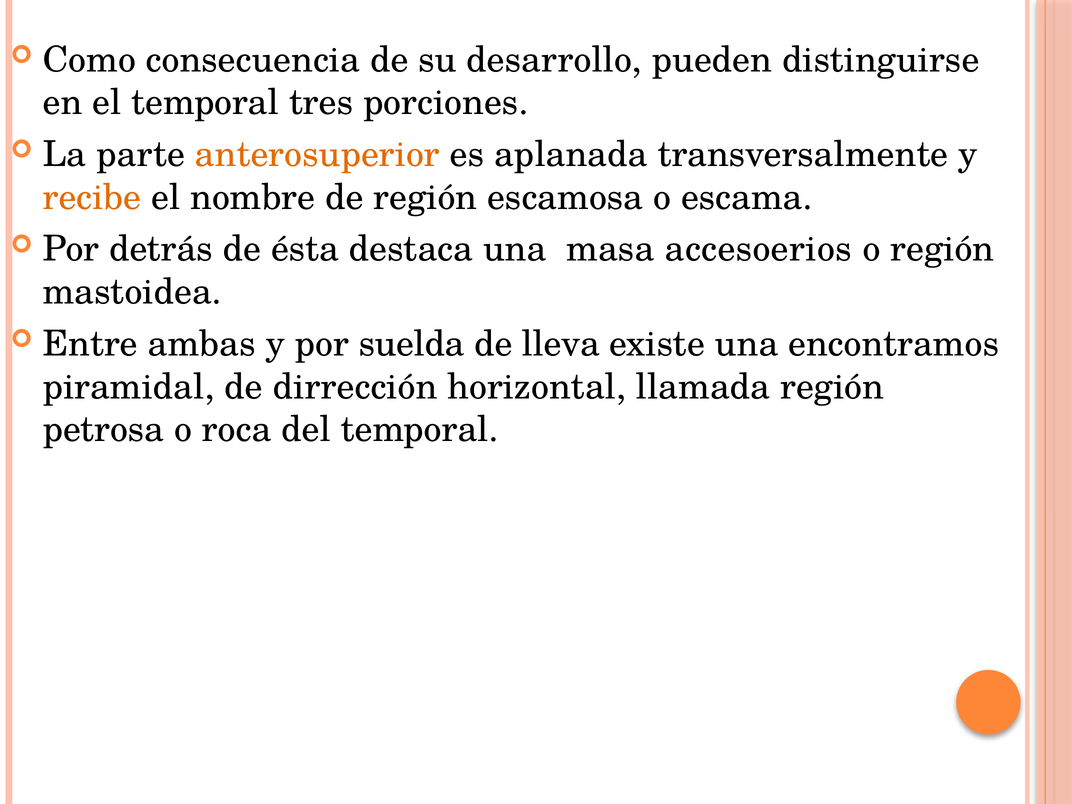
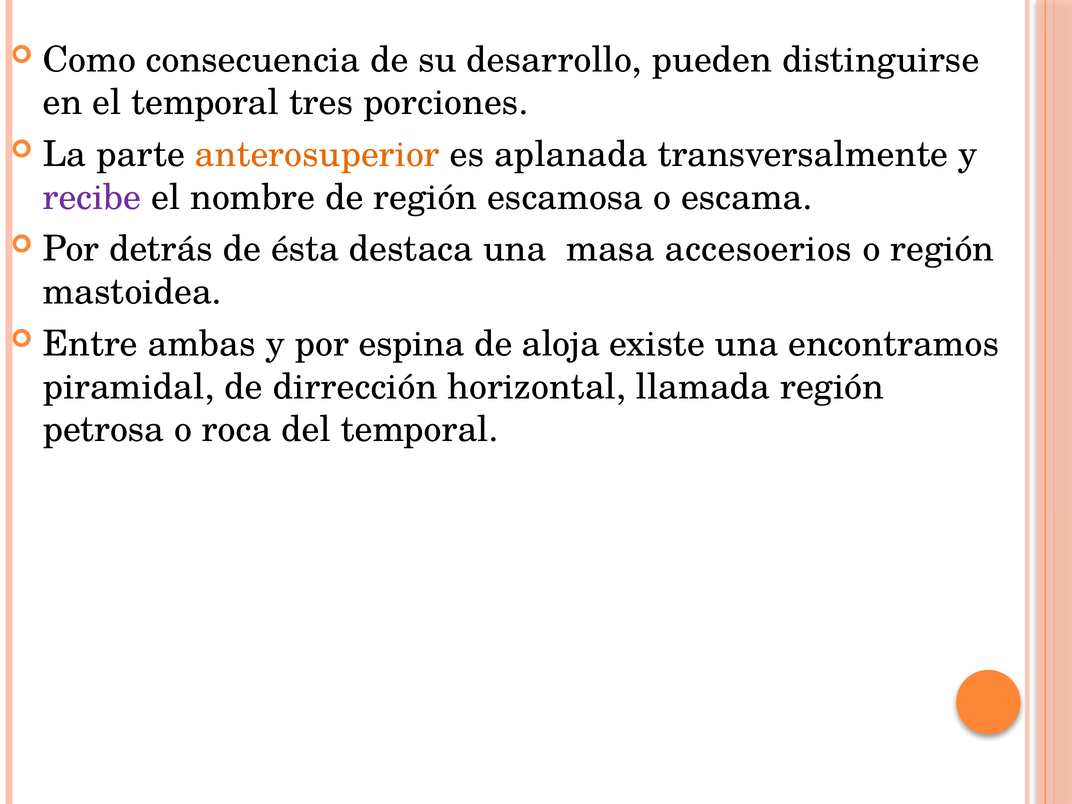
recibe colour: orange -> purple
suelda: suelda -> espina
lleva: lleva -> aloja
